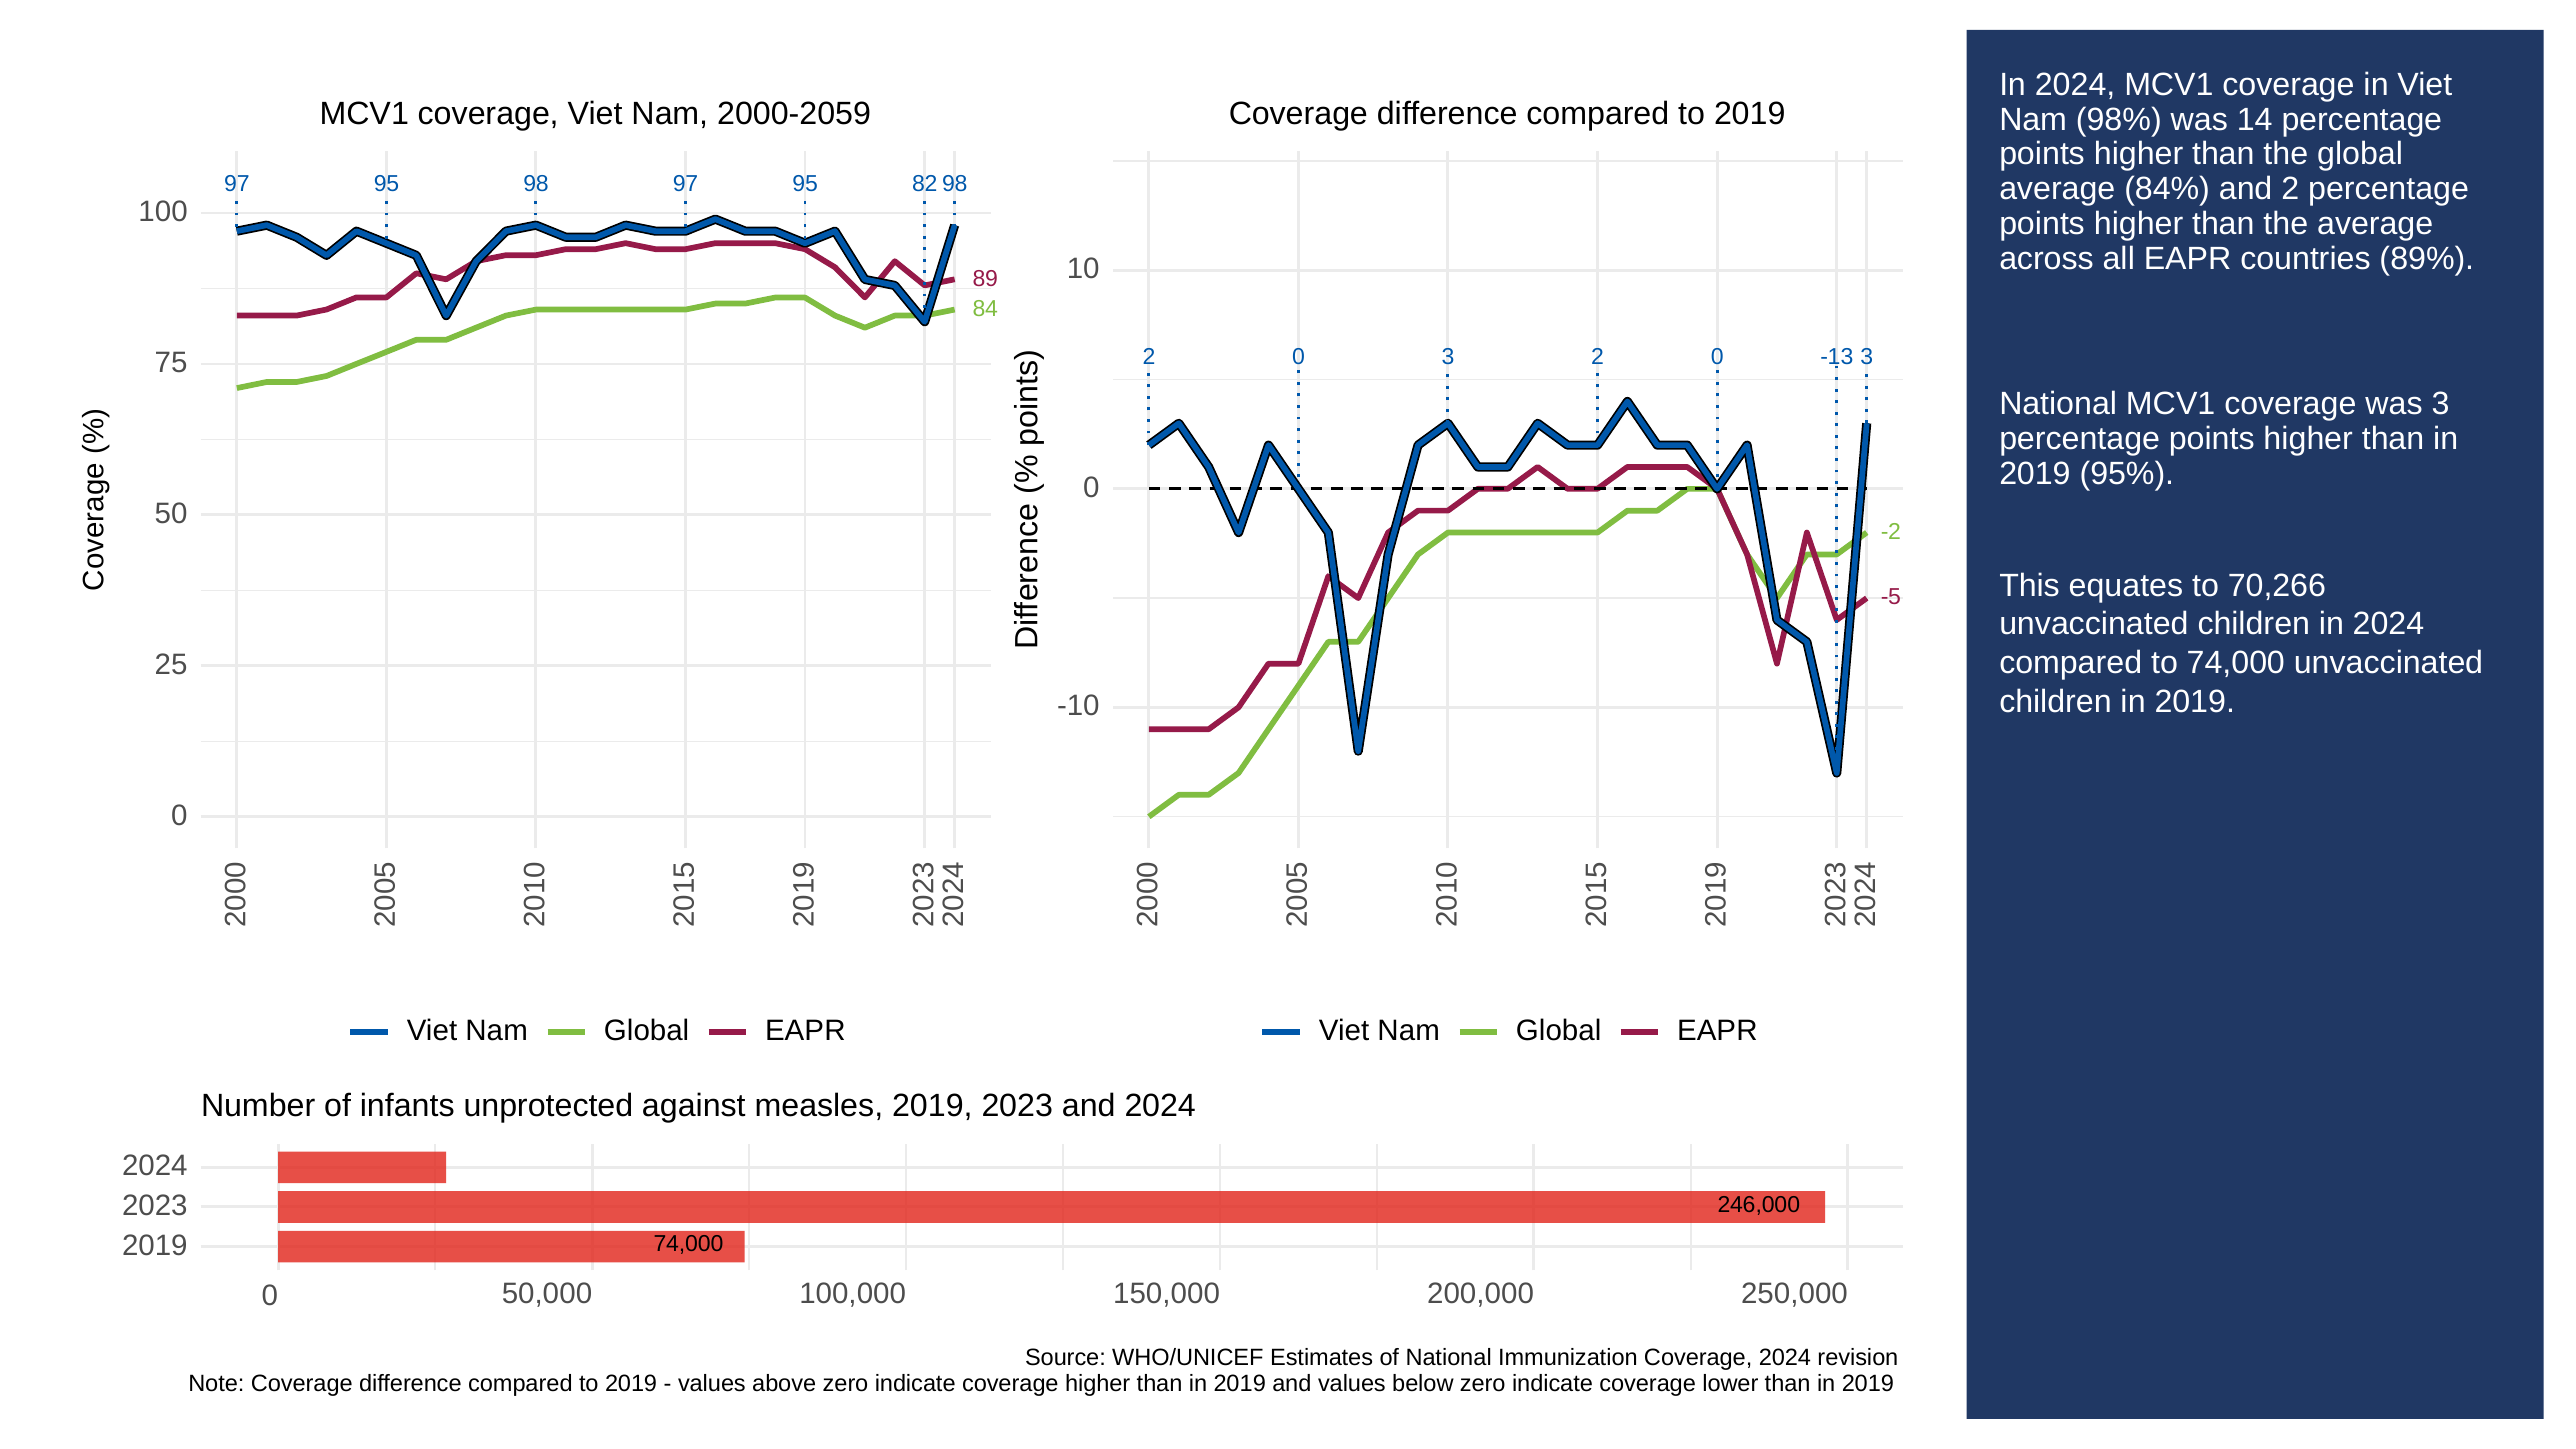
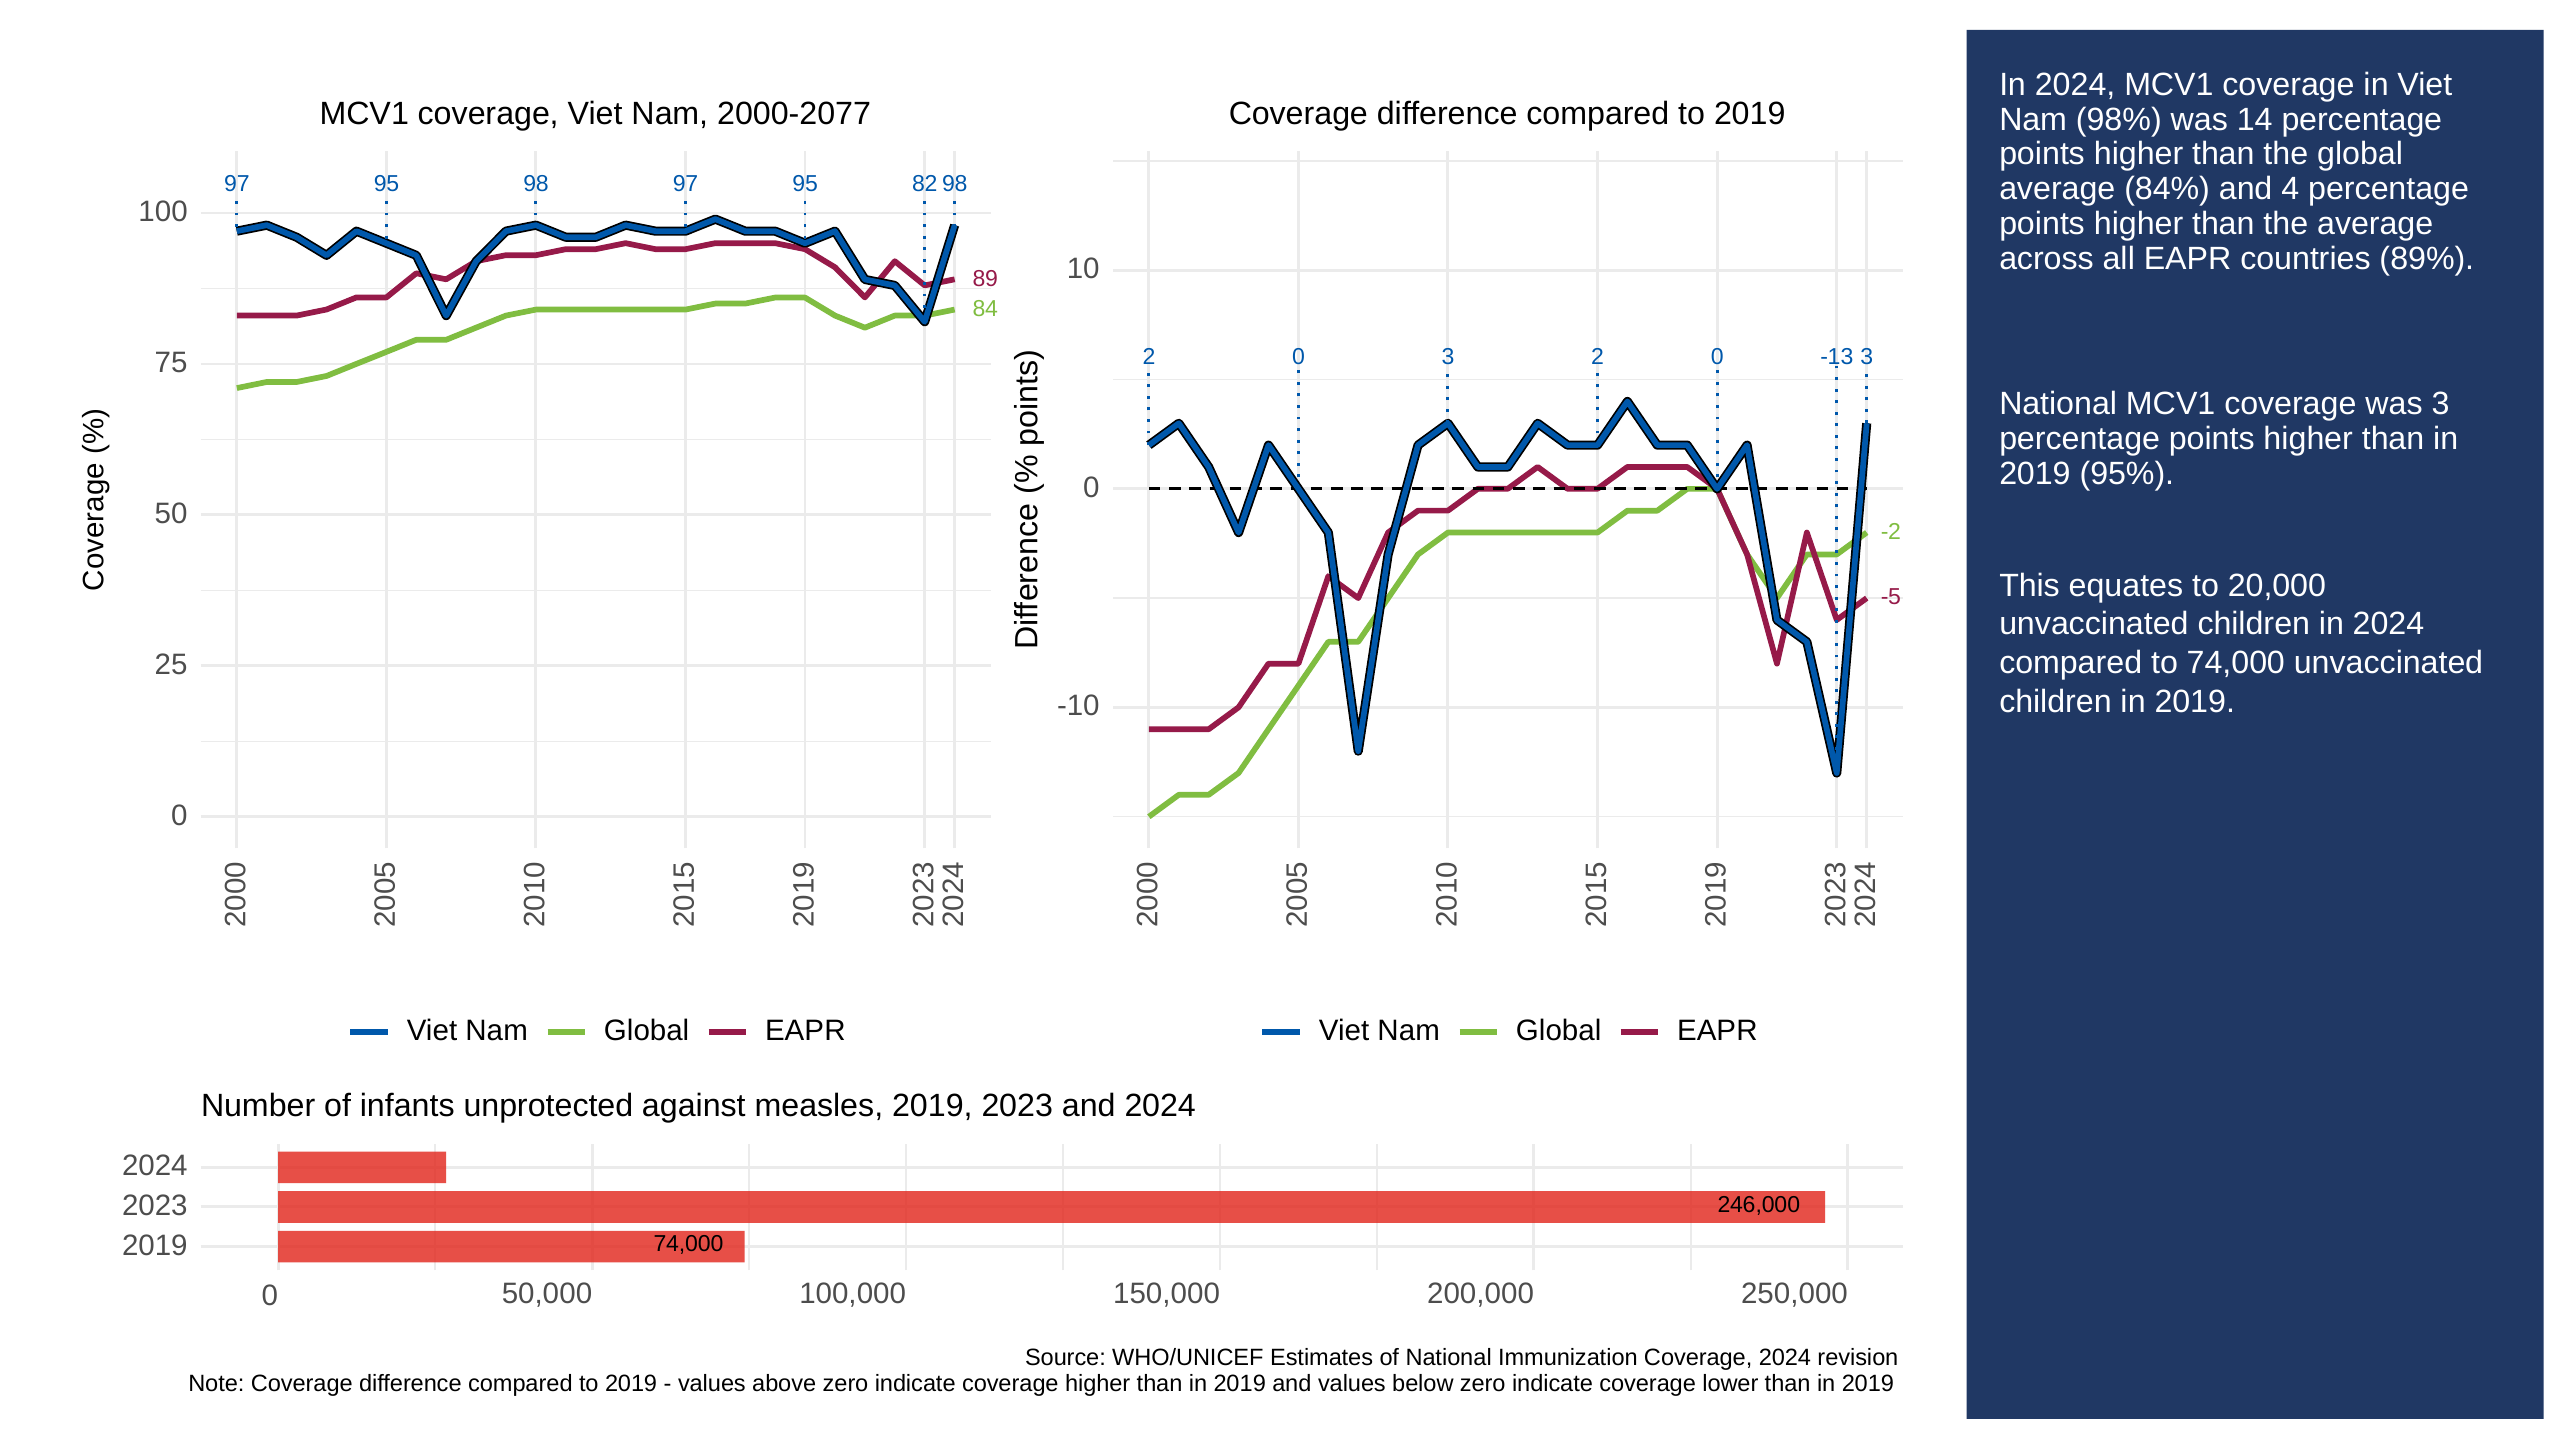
2000-2059: 2000-2059 -> 2000-2077
and 2: 2 -> 4
70,266: 70,266 -> 20,000
